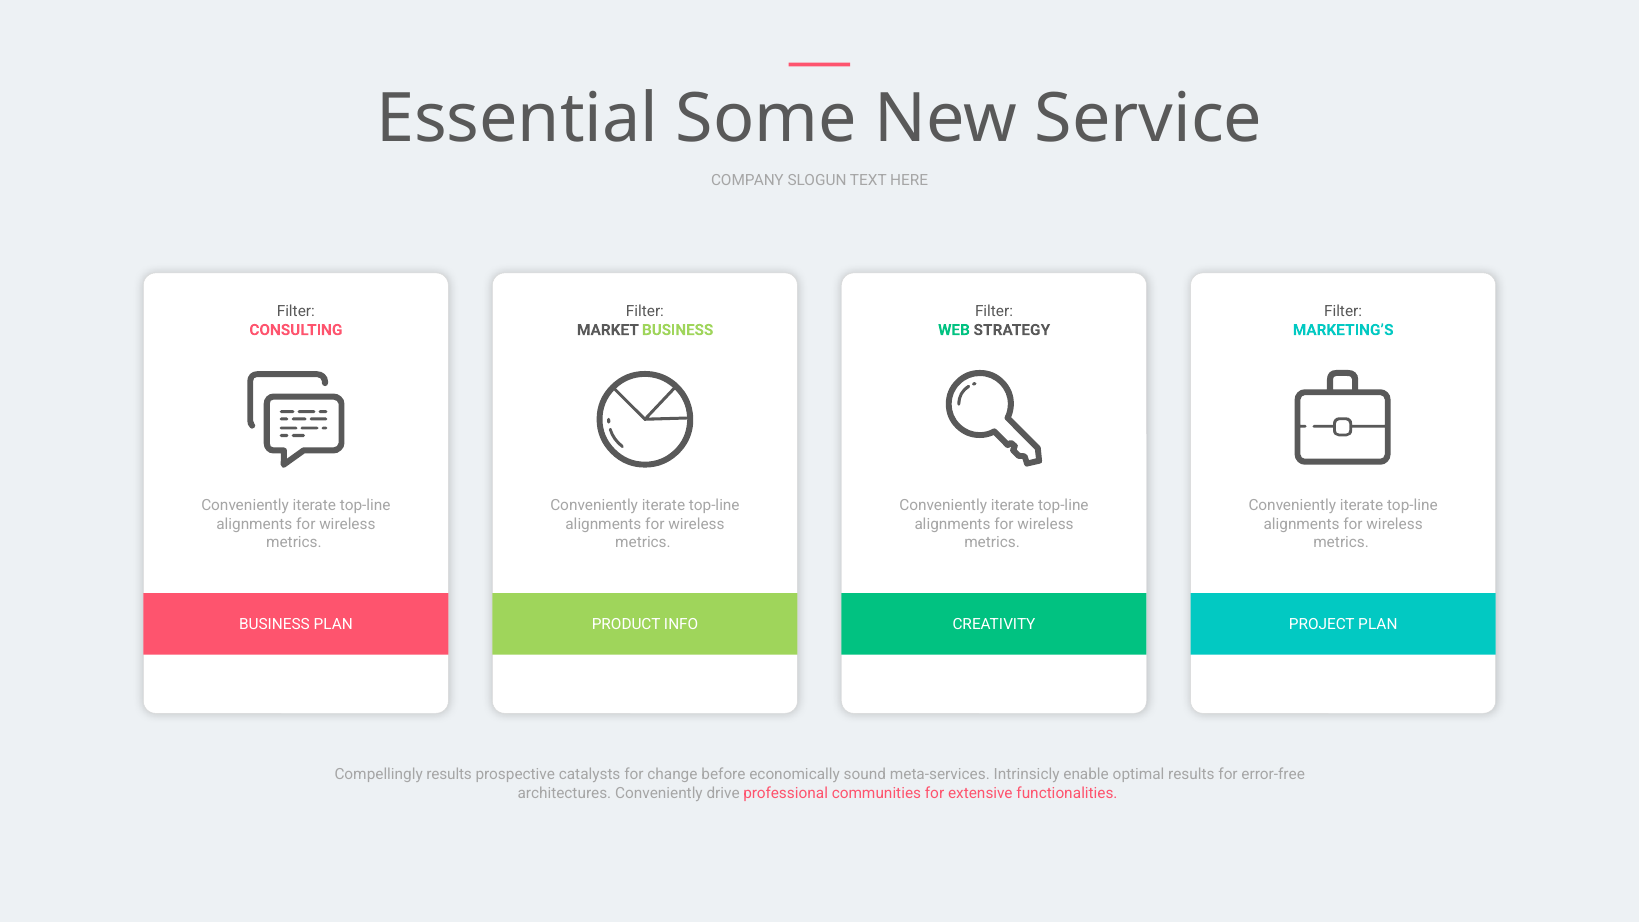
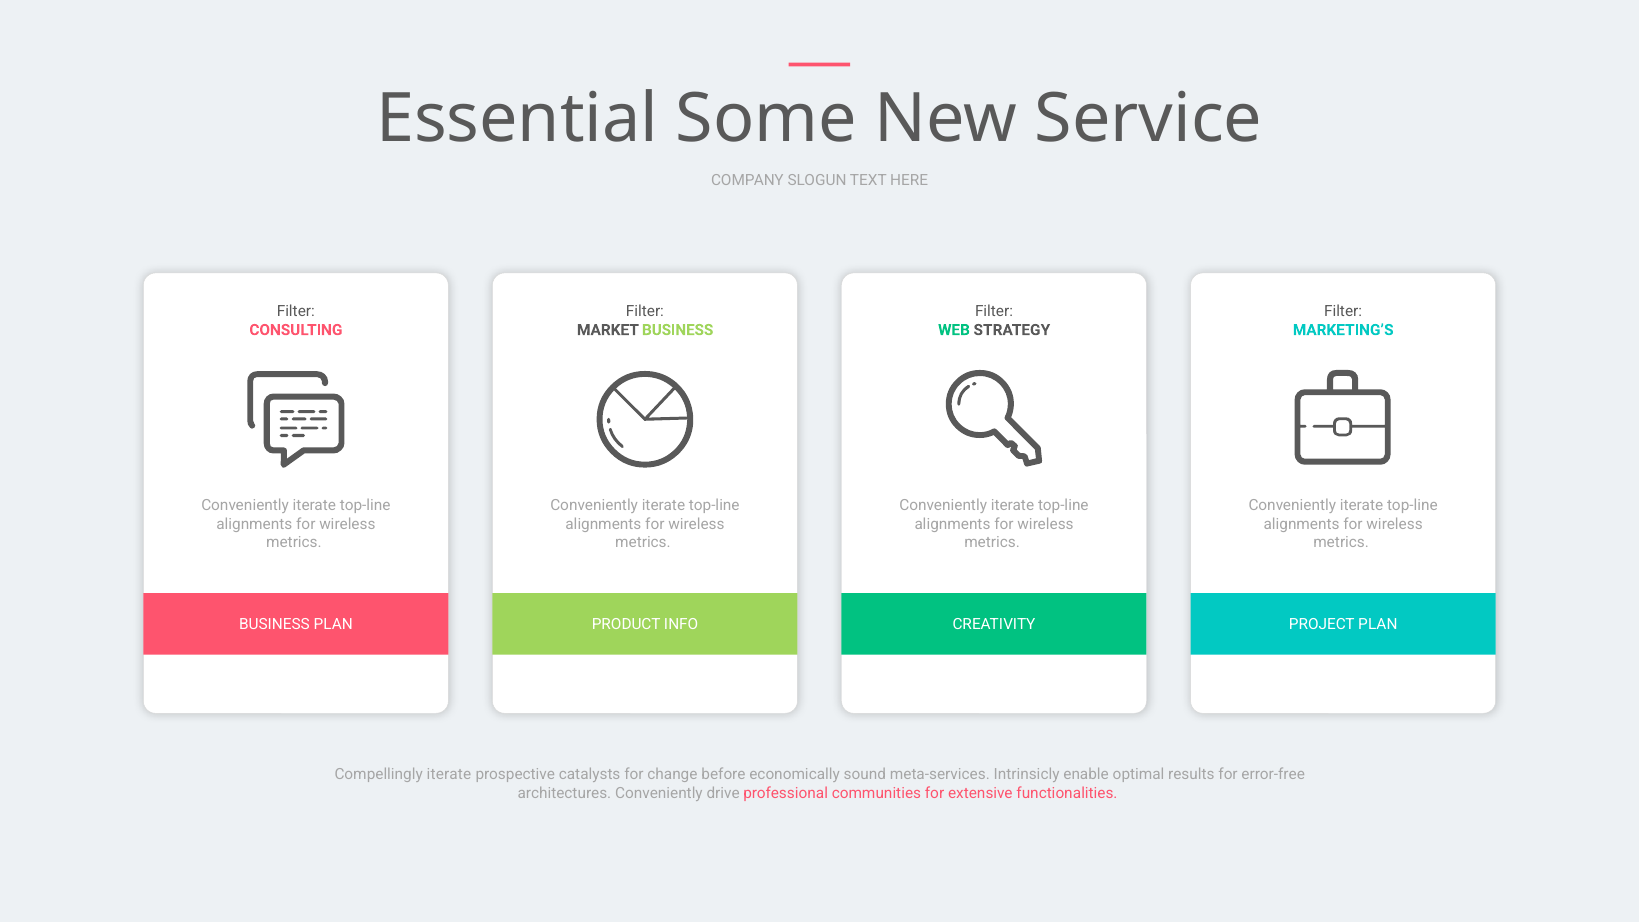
Compellingly results: results -> iterate
